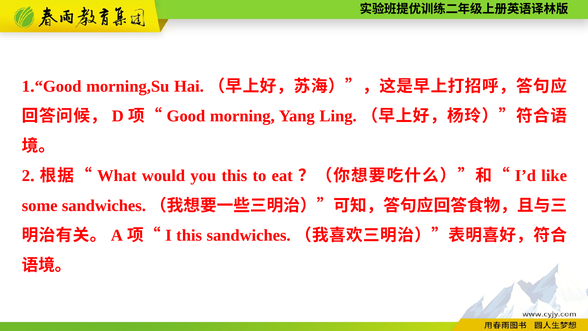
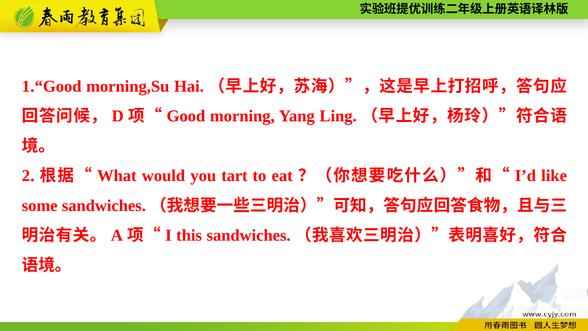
you this: this -> tart
